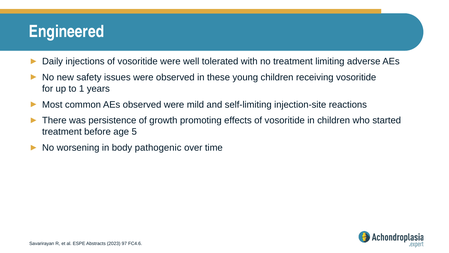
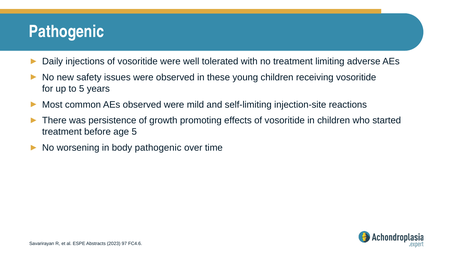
Engineered at (67, 32): Engineered -> Pathogenic
to 1: 1 -> 5
